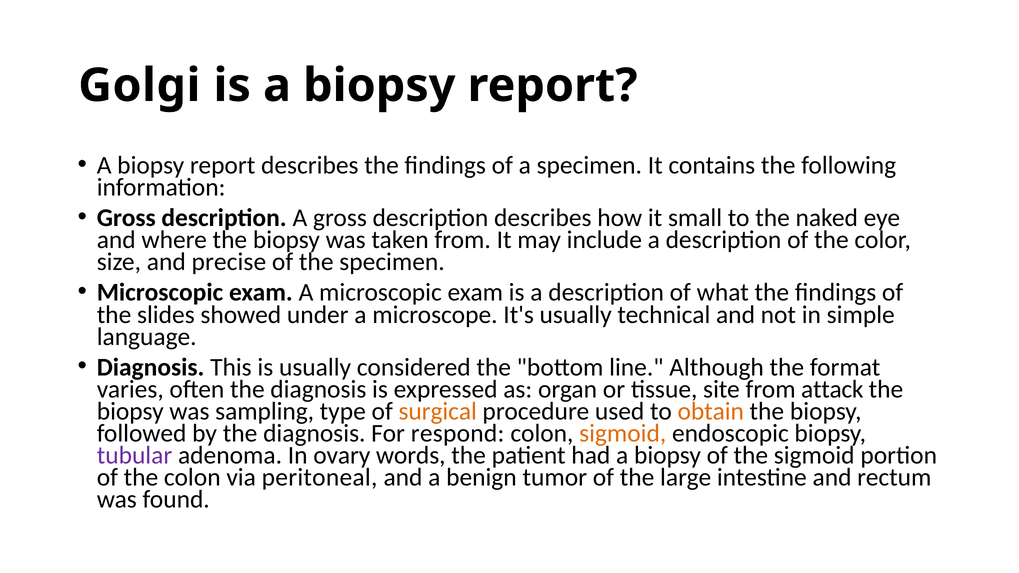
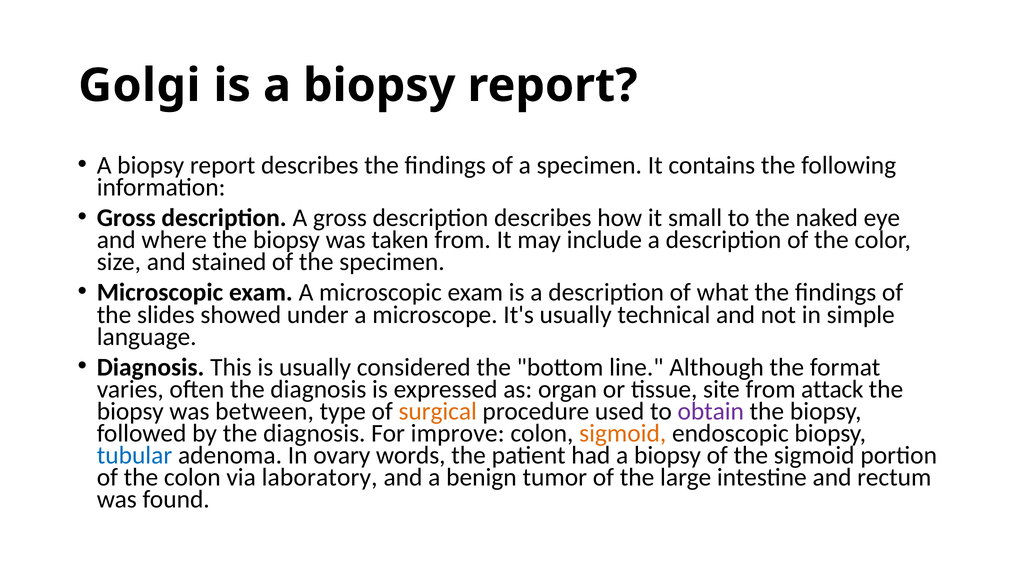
precise: precise -> stained
sampling: sampling -> between
obtain colour: orange -> purple
respond: respond -> improve
tubular colour: purple -> blue
peritoneal: peritoneal -> laboratory
